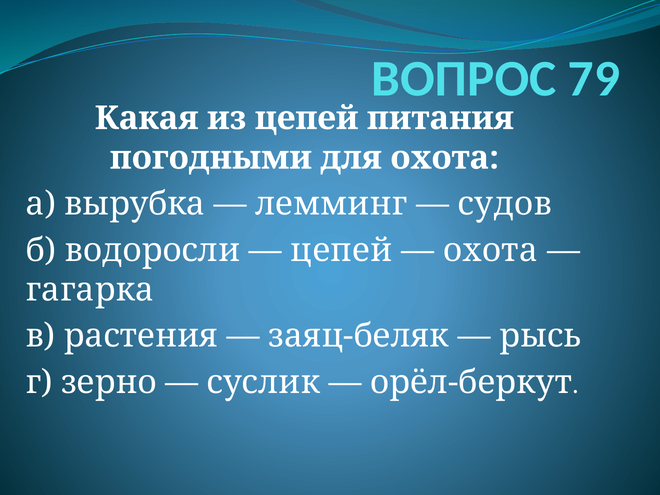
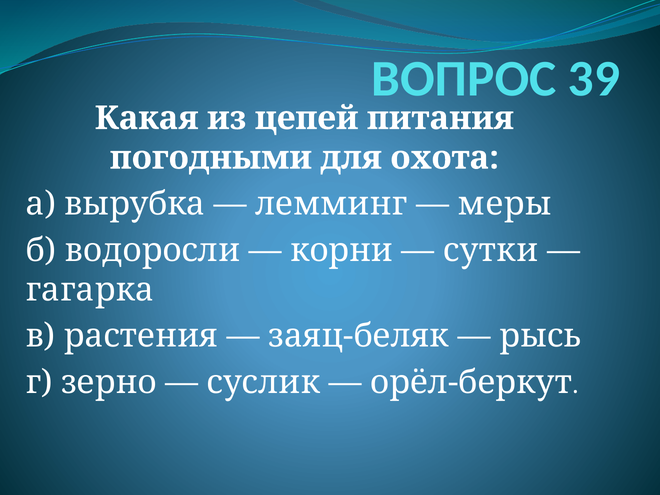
79: 79 -> 39
судов: судов -> меры
цепей at (342, 250): цепей -> корни
охота at (491, 250): охота -> сутки
